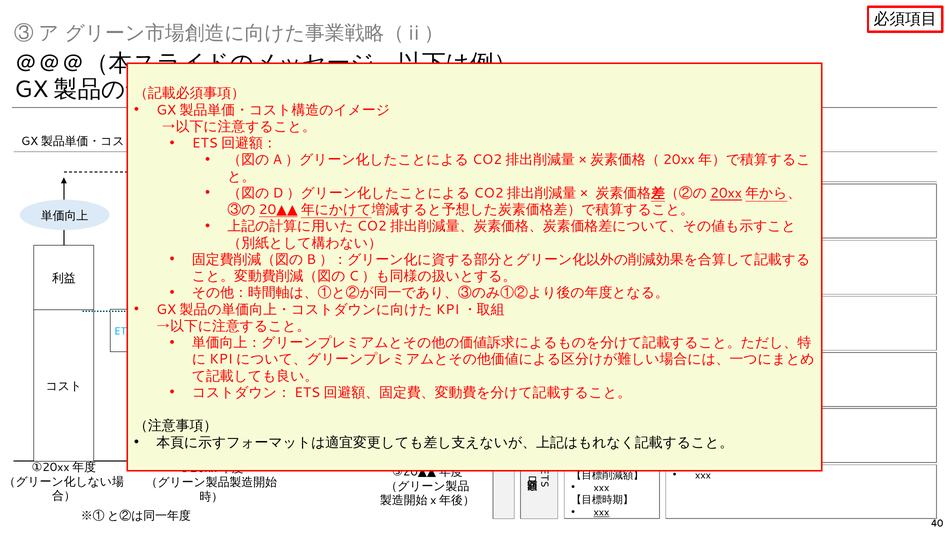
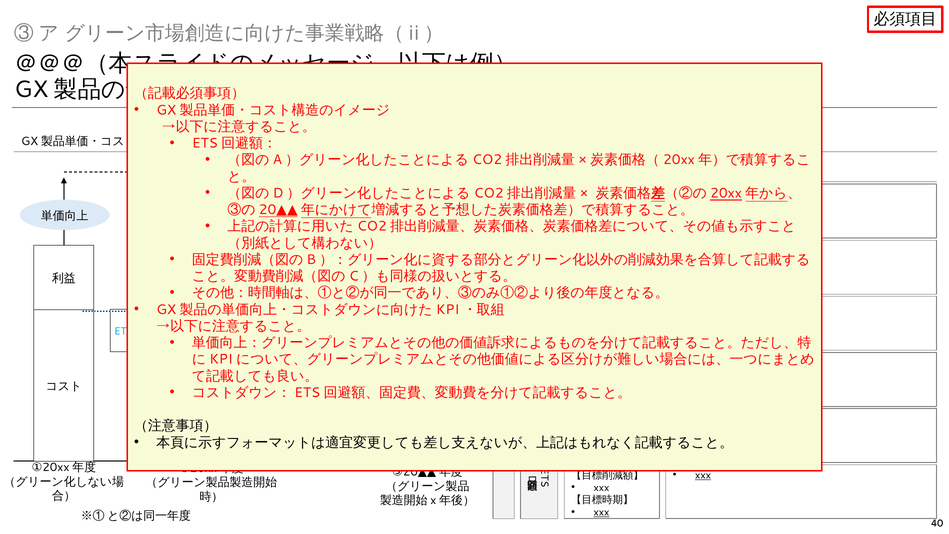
xxx at (703, 475) underline: none -> present
